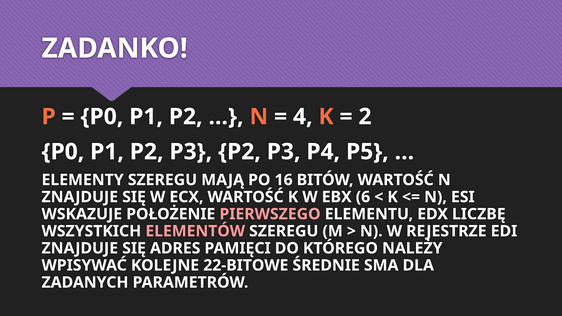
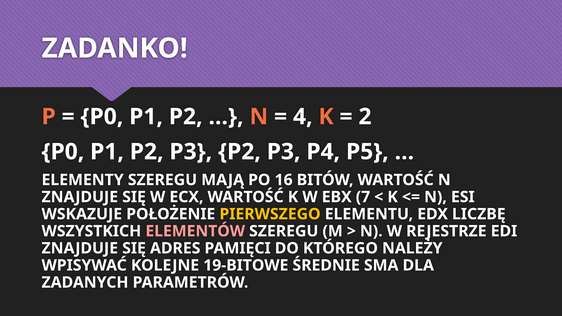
6: 6 -> 7
PIERWSZEGO colour: pink -> yellow
22-BITOWE: 22-BITOWE -> 19-BITOWE
